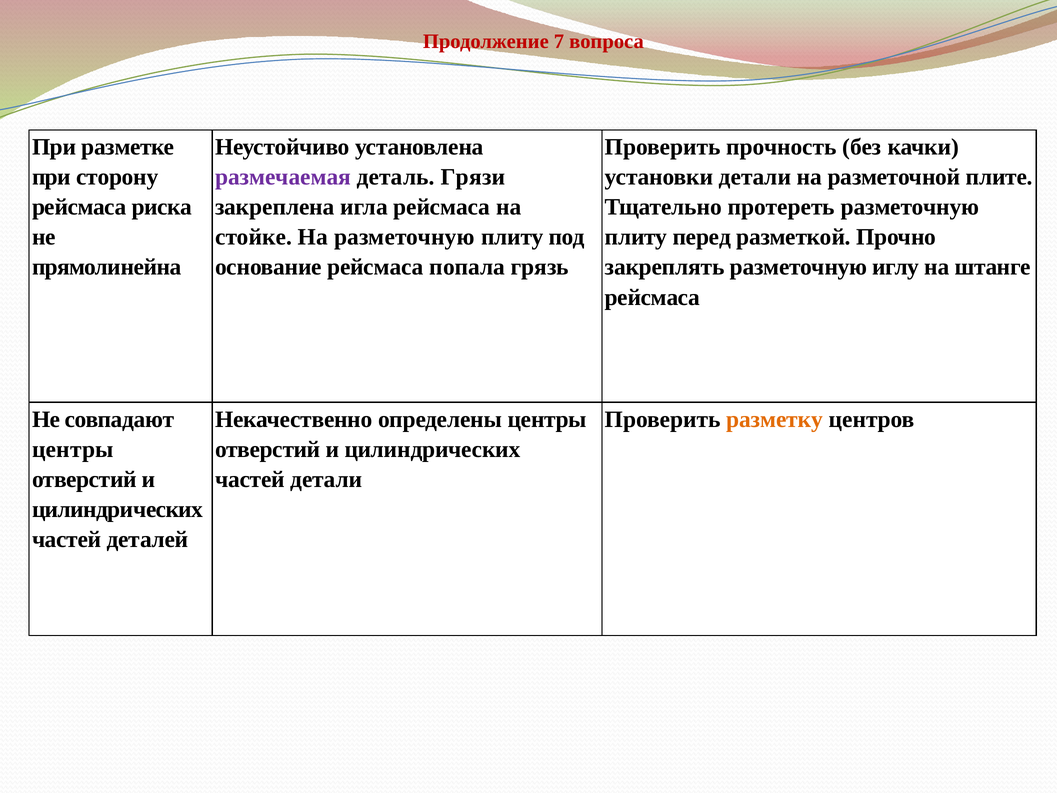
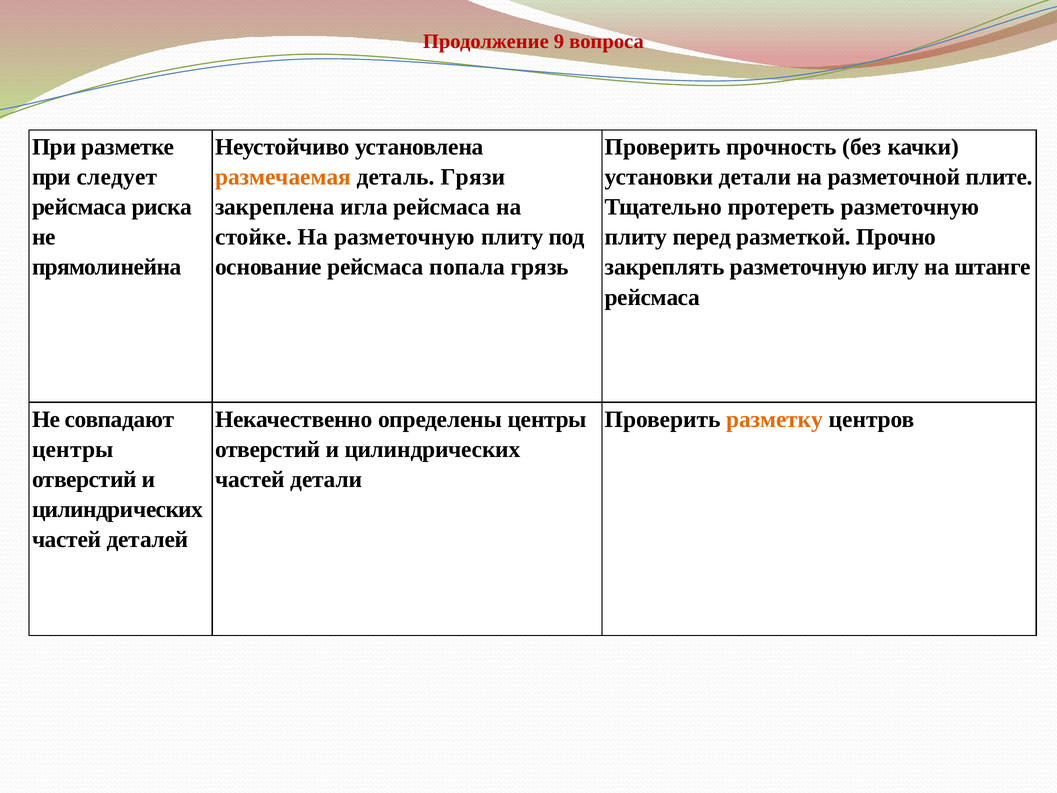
7: 7 -> 9
сторону: сторону -> следует
размечаемая colour: purple -> orange
